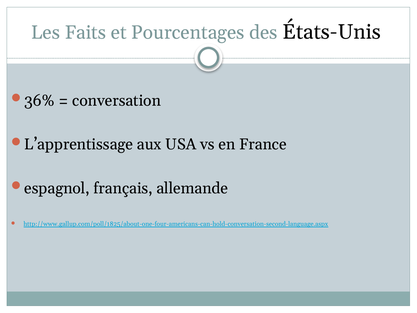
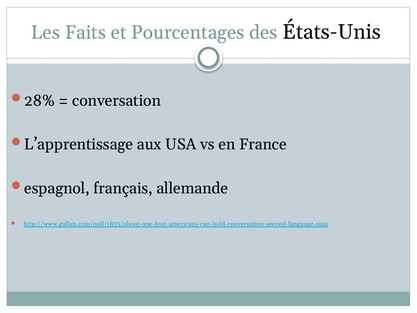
36%: 36% -> 28%
